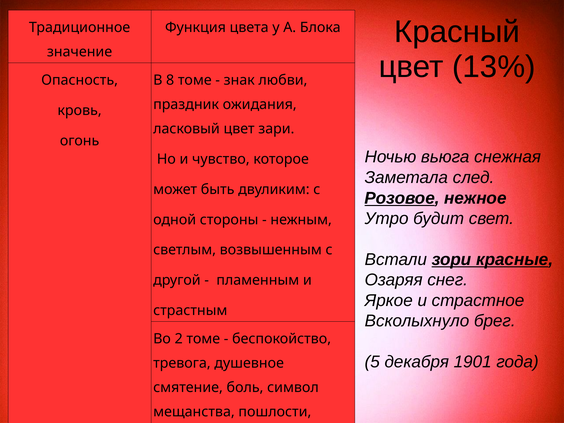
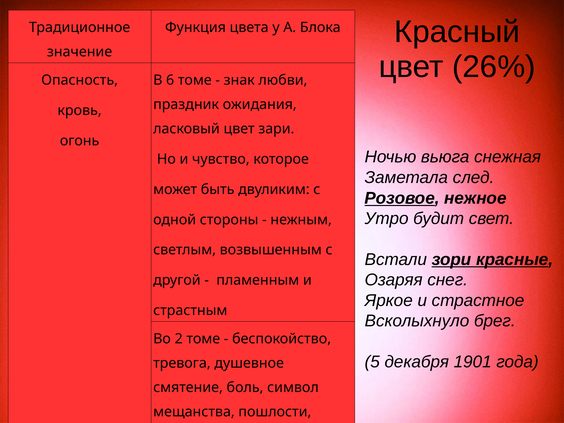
13%: 13% -> 26%
8: 8 -> 6
